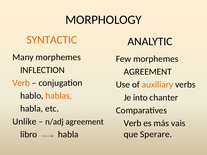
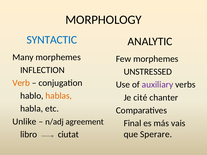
SYNTACTIC colour: orange -> blue
AGREEMENT at (148, 72): AGREEMENT -> UNSTRESSED
auxiliary colour: orange -> purple
into: into -> cité
Verb at (133, 123): Verb -> Final
libro habla: habla -> ciutat
